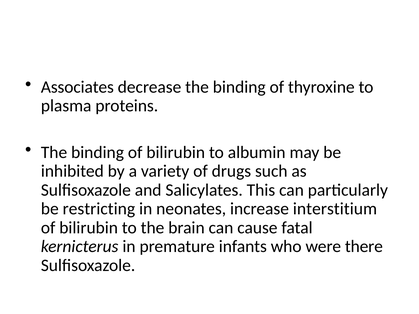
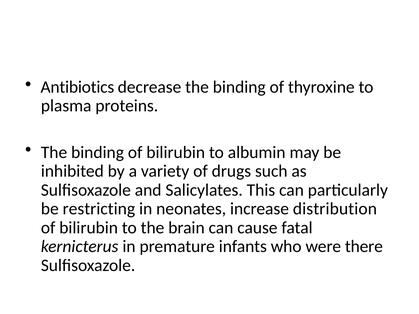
Associates: Associates -> Antibiotics
interstitium: interstitium -> distribution
